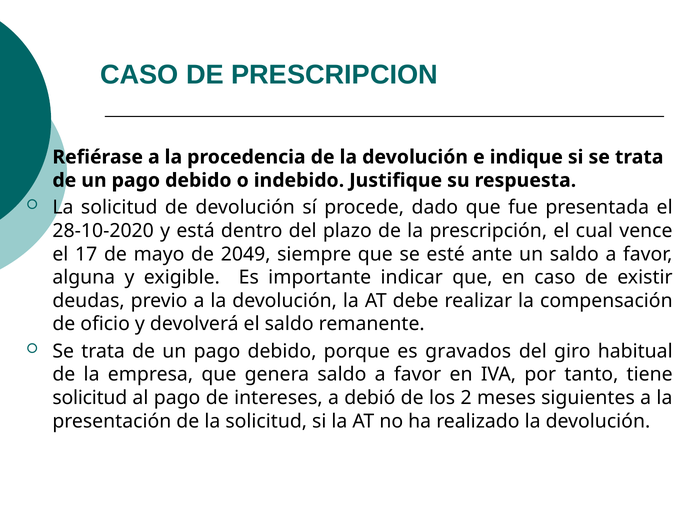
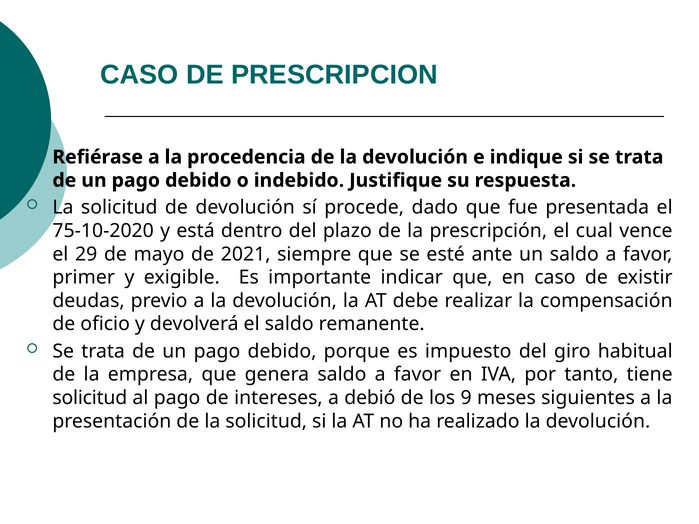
28-10-2020: 28-10-2020 -> 75-10-2020
17: 17 -> 29
2049: 2049 -> 2021
alguna: alguna -> primer
gravados: gravados -> impuesto
2: 2 -> 9
